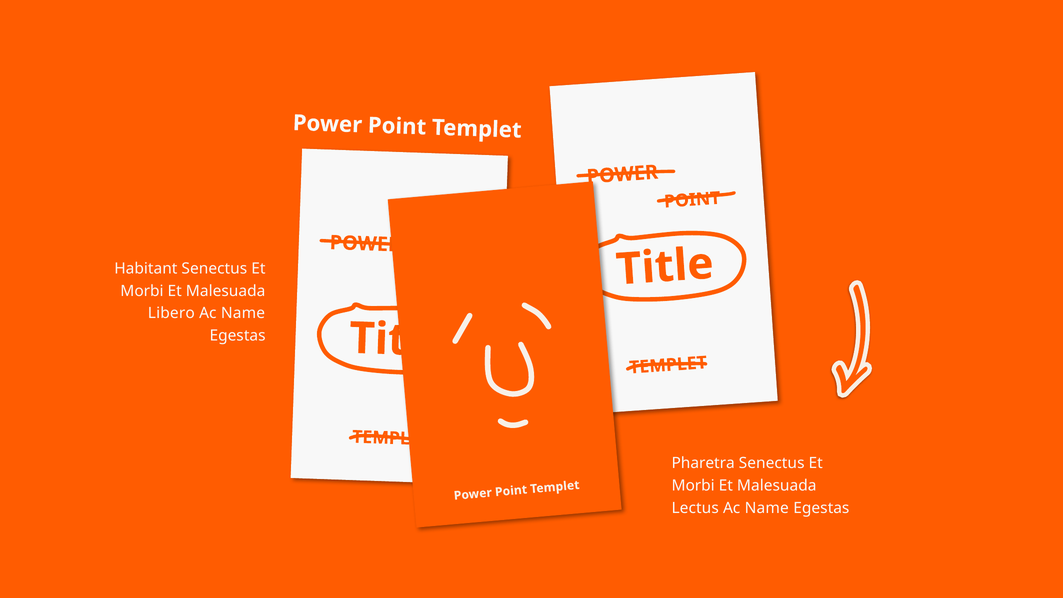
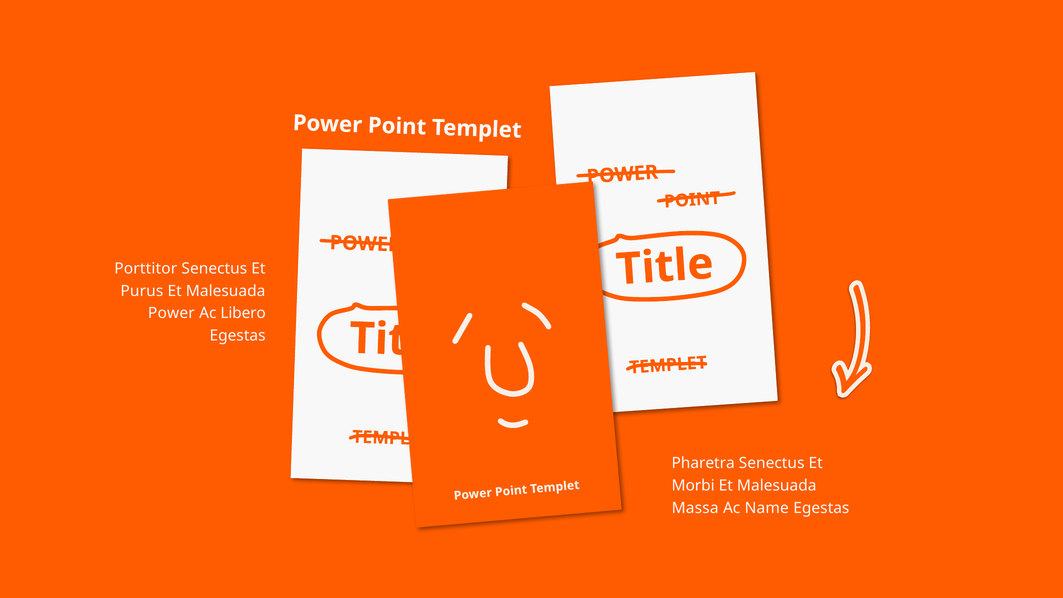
Habitant: Habitant -> Porttitor
Morbi at (142, 291): Morbi -> Purus
Libero at (171, 313): Libero -> Power
Name at (243, 313): Name -> Libero
Lectus: Lectus -> Massa
